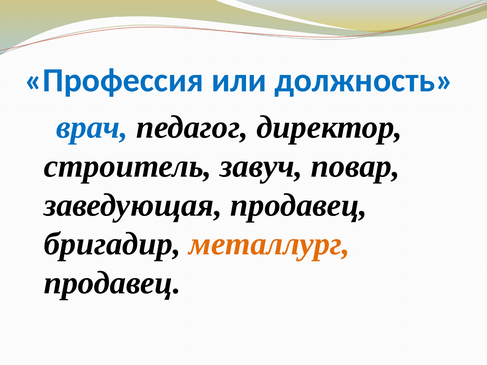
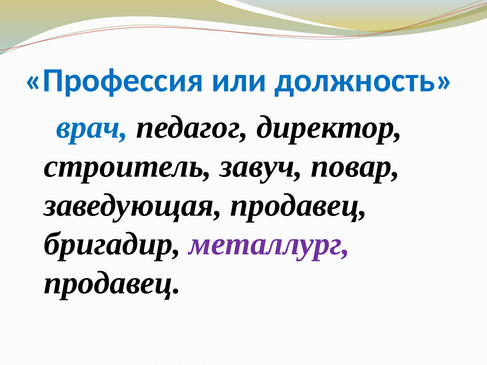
металлург colour: orange -> purple
